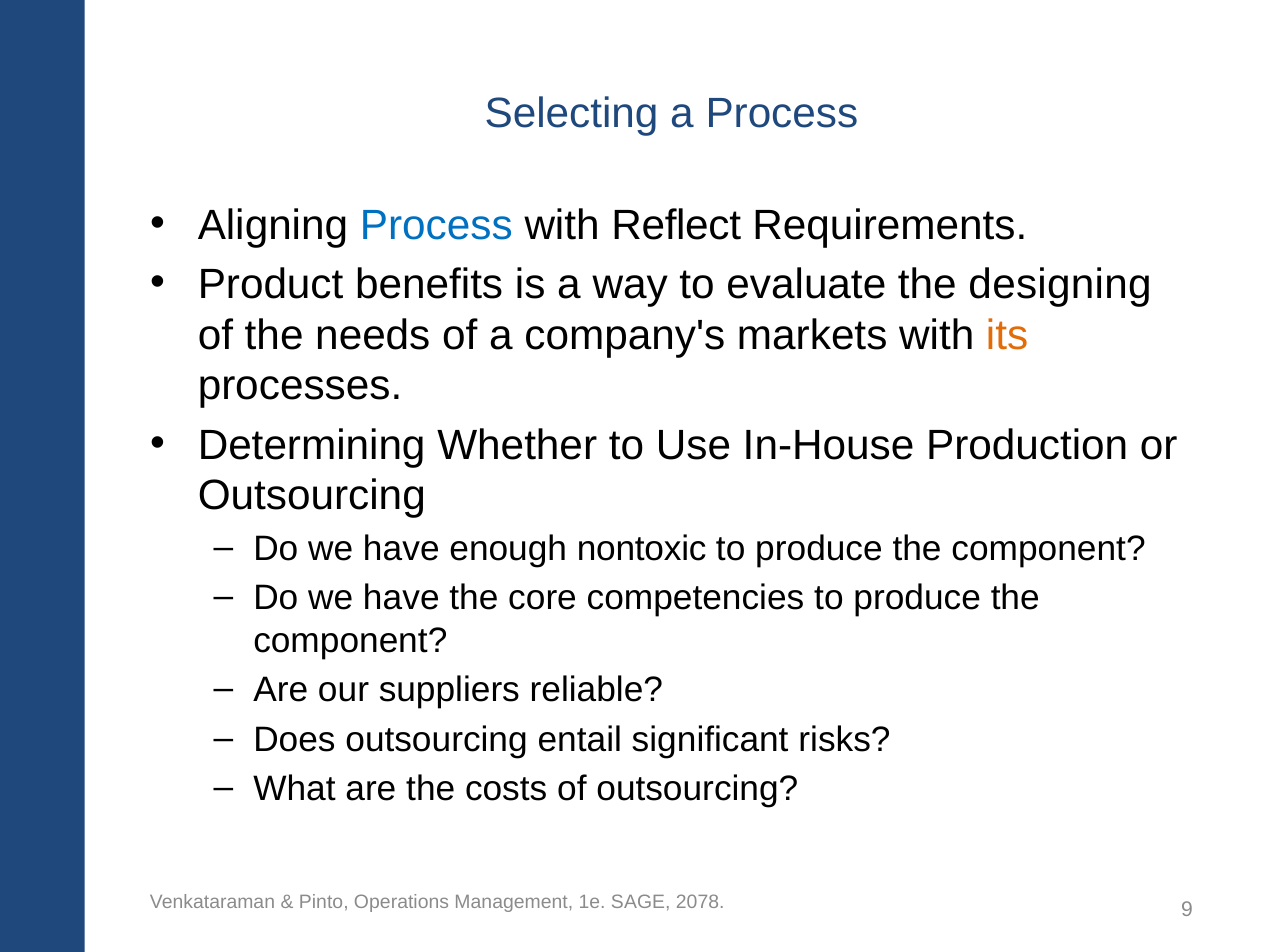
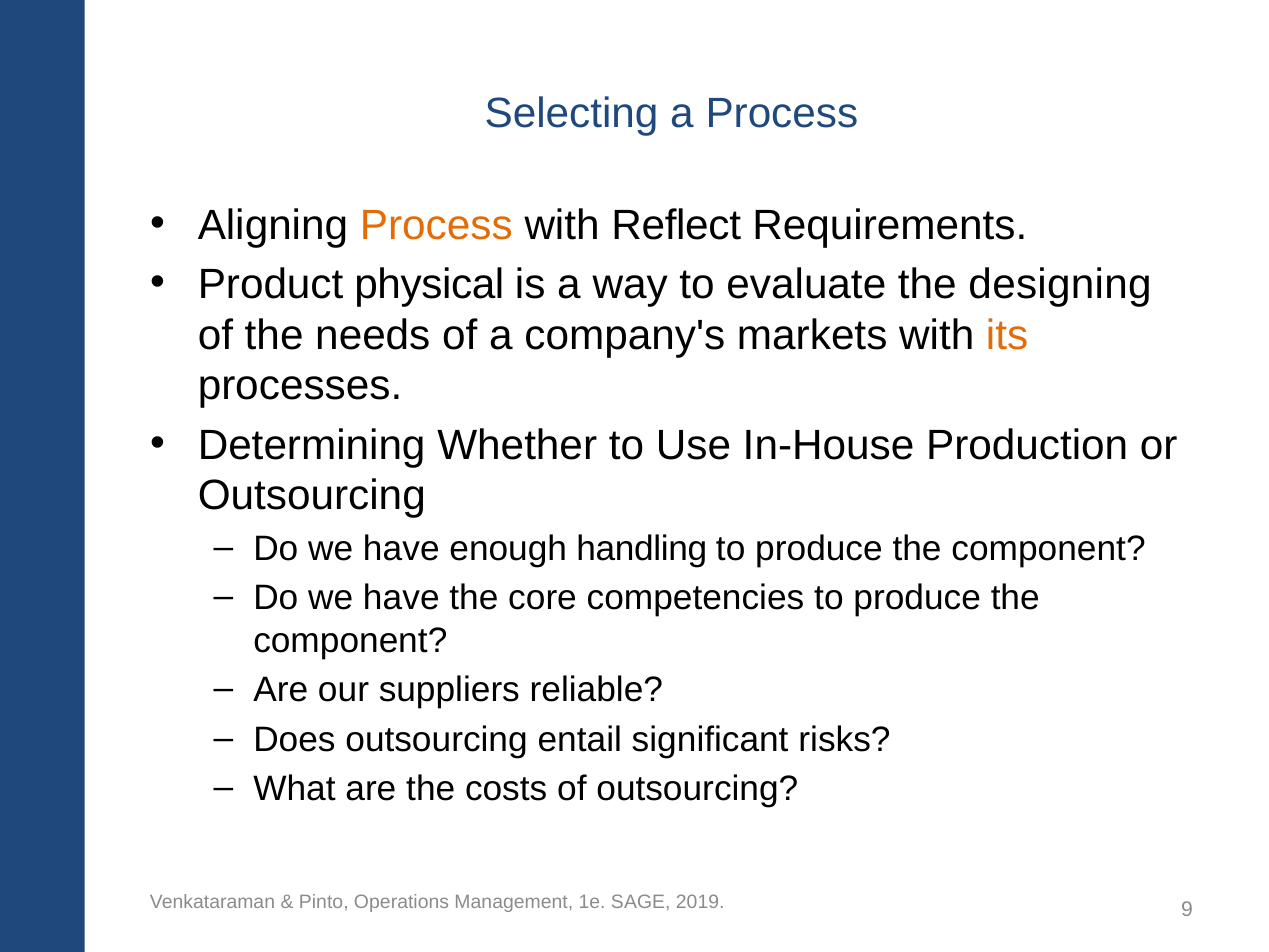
Process at (436, 225) colour: blue -> orange
benefits: benefits -> physical
nontoxic: nontoxic -> handling
2078: 2078 -> 2019
